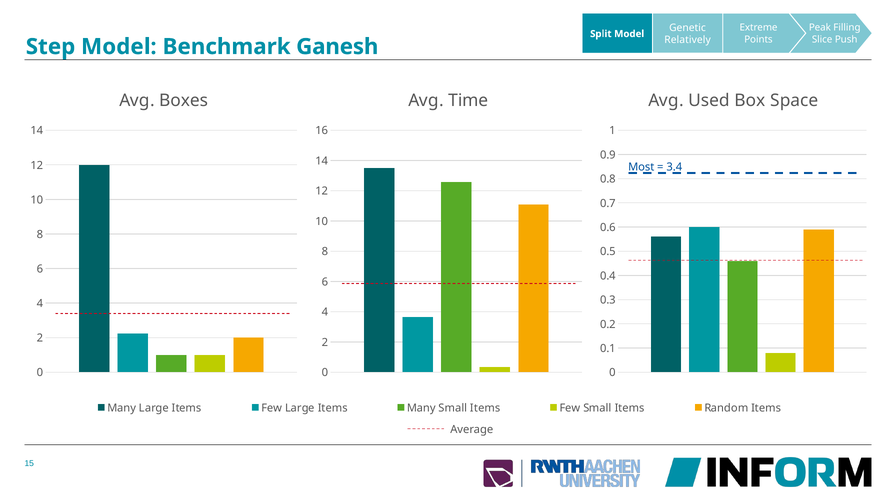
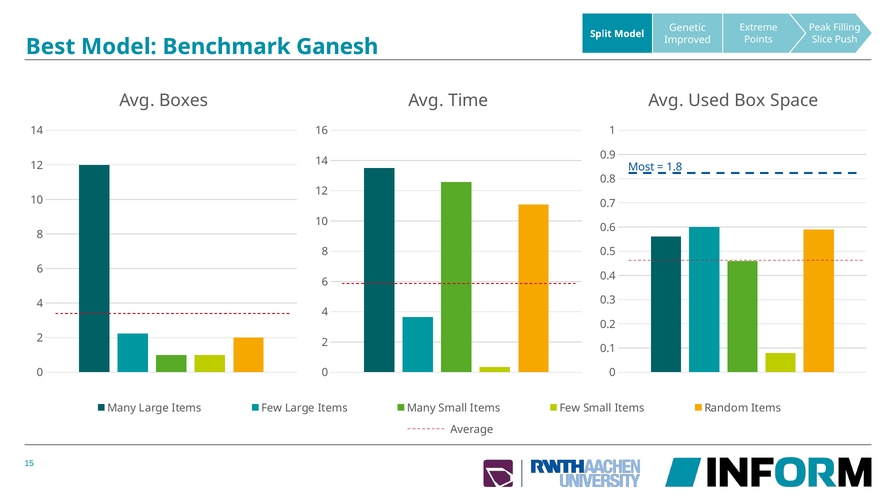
Relatively: Relatively -> Improved
Step: Step -> Best
3.4: 3.4 -> 1.8
